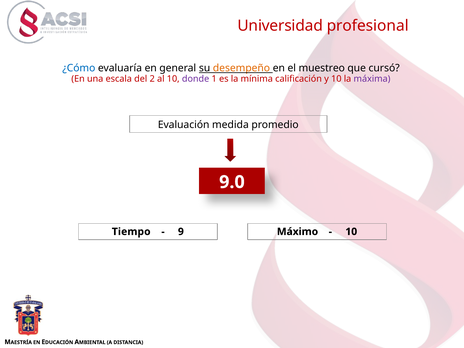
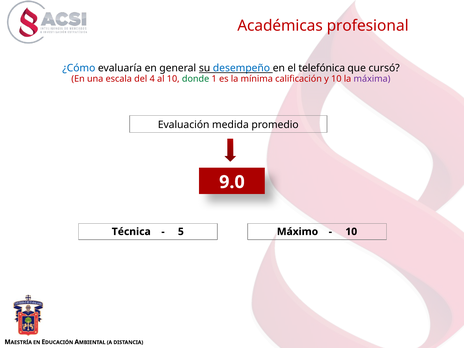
Universidad: Universidad -> Académicas
desempeño colour: orange -> blue
muestreo: muestreo -> telefónica
2: 2 -> 4
donde colour: purple -> green
Tiempo: Tiempo -> Técnica
9: 9 -> 5
